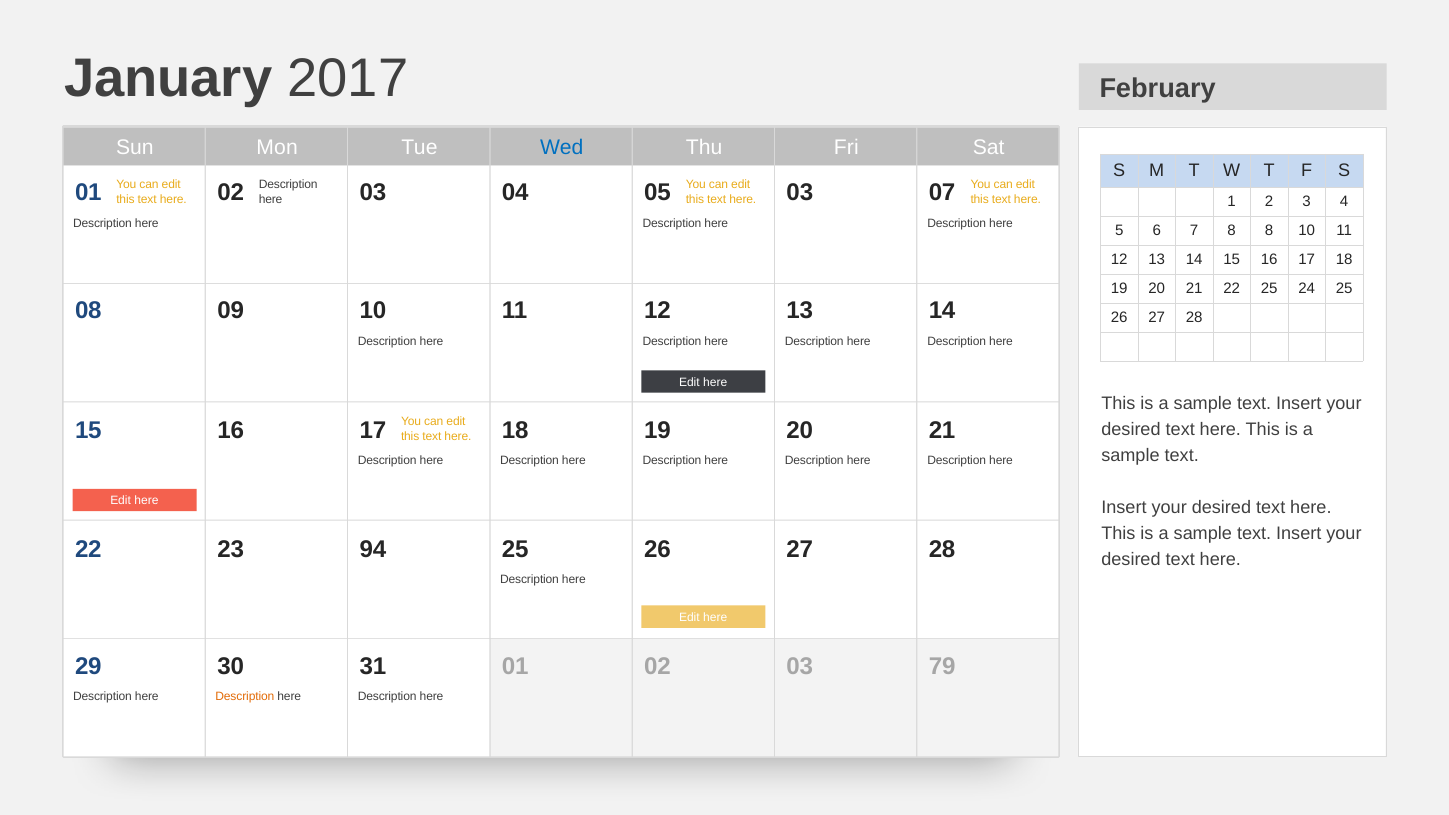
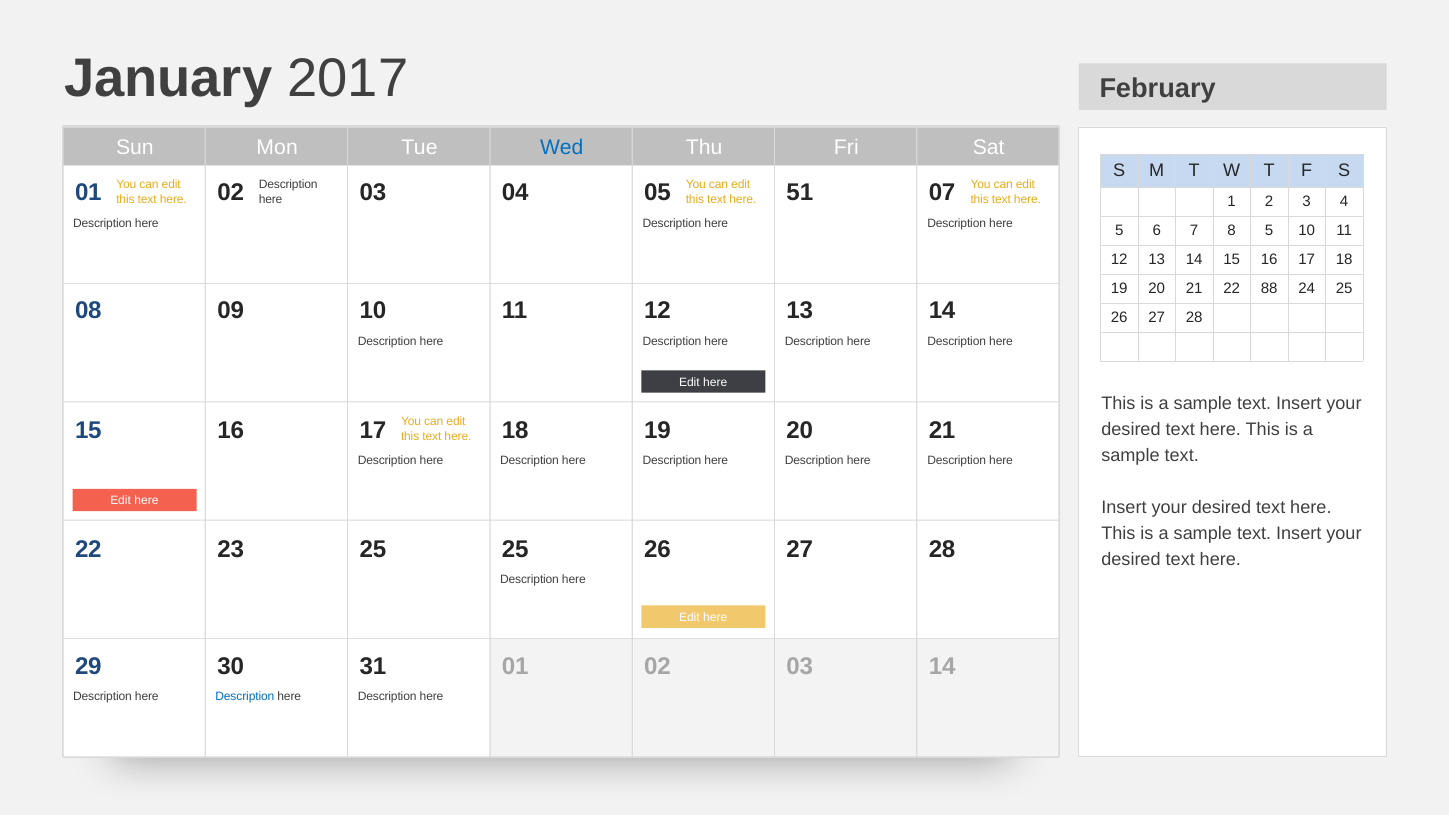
05 03: 03 -> 51
8 8: 8 -> 5
22 25: 25 -> 88
23 94: 94 -> 25
03 79: 79 -> 14
Description at (245, 697) colour: orange -> blue
